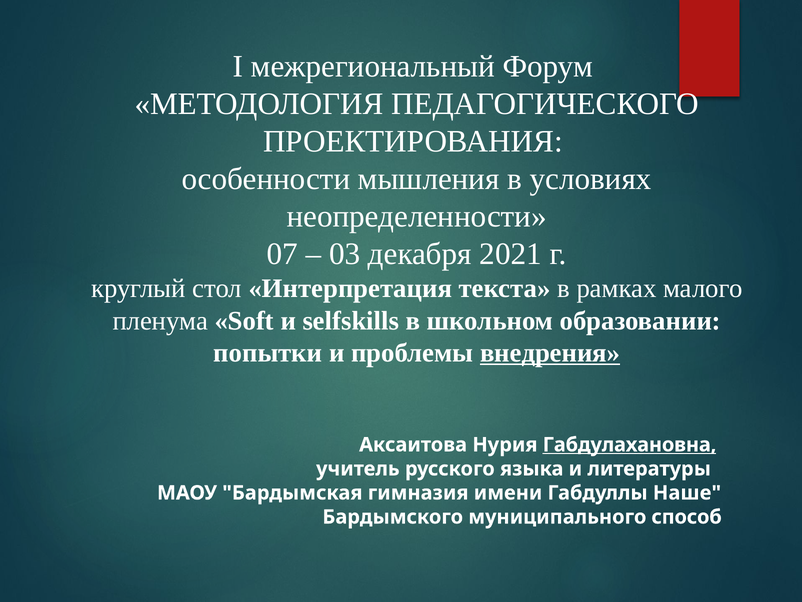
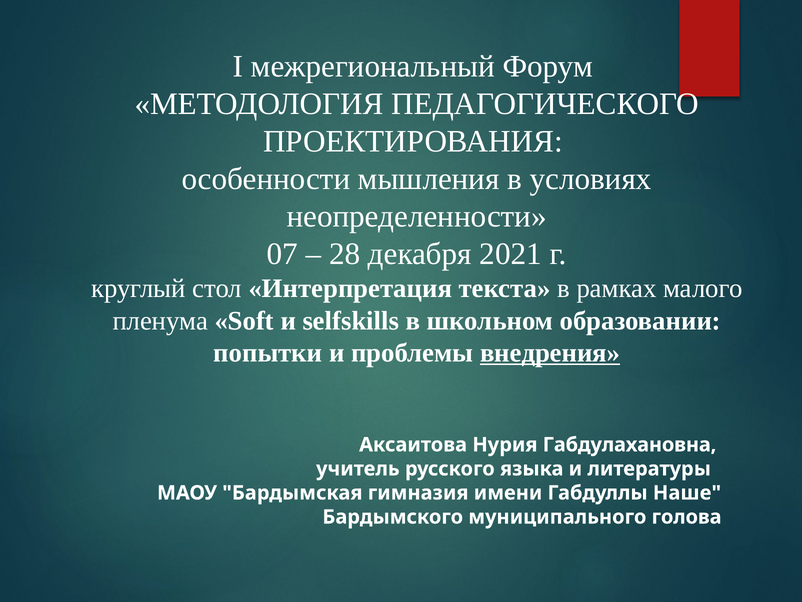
03: 03 -> 28
Габдулахановна underline: present -> none
способ: способ -> голова
